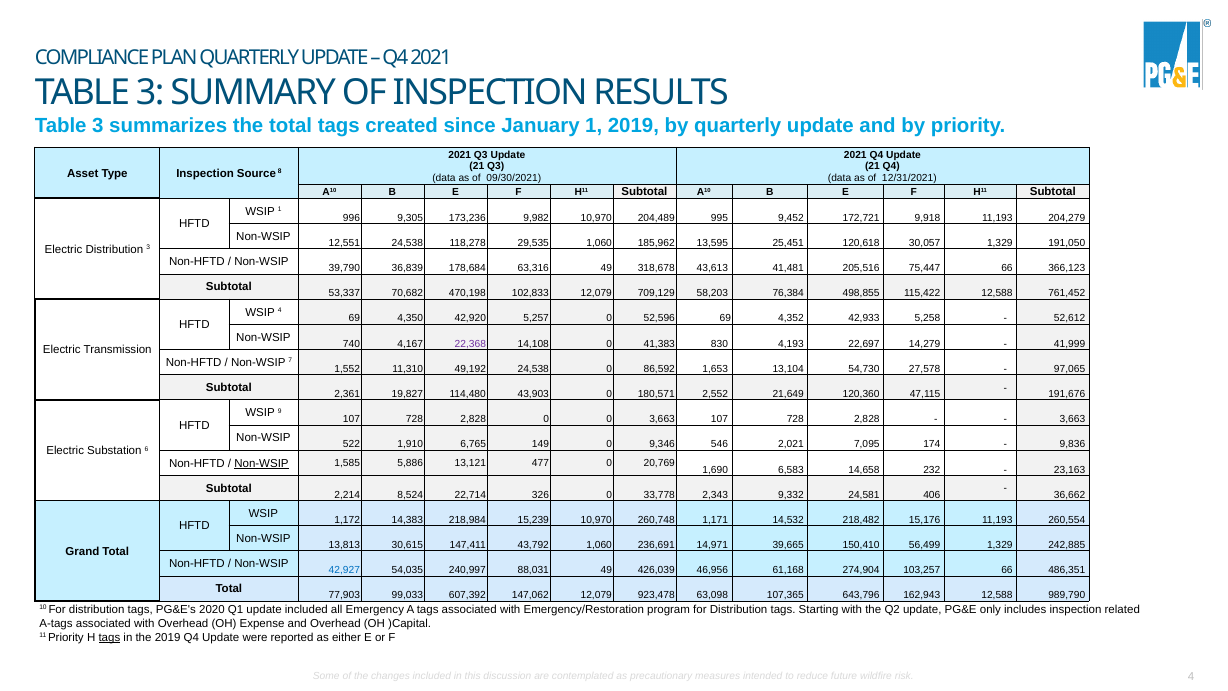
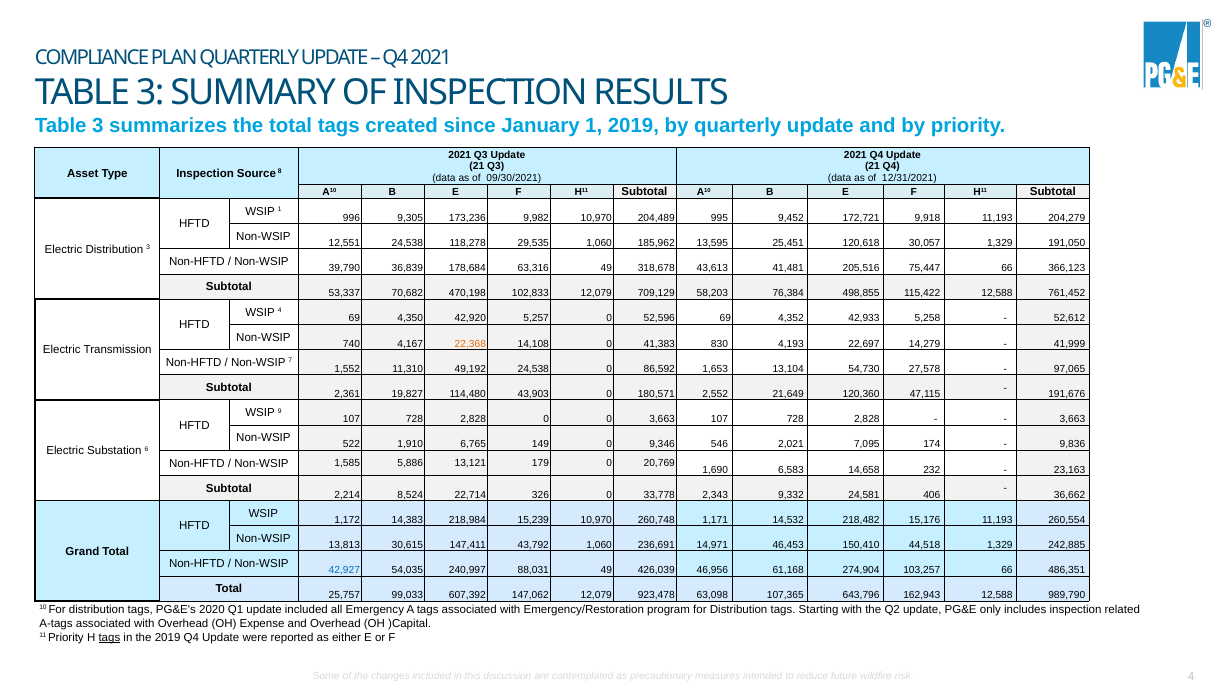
22,368 colour: purple -> orange
Non-WSIP at (261, 463) underline: present -> none
477: 477 -> 179
39,665: 39,665 -> 46,453
56,499: 56,499 -> 44,518
77,903: 77,903 -> 25,757
